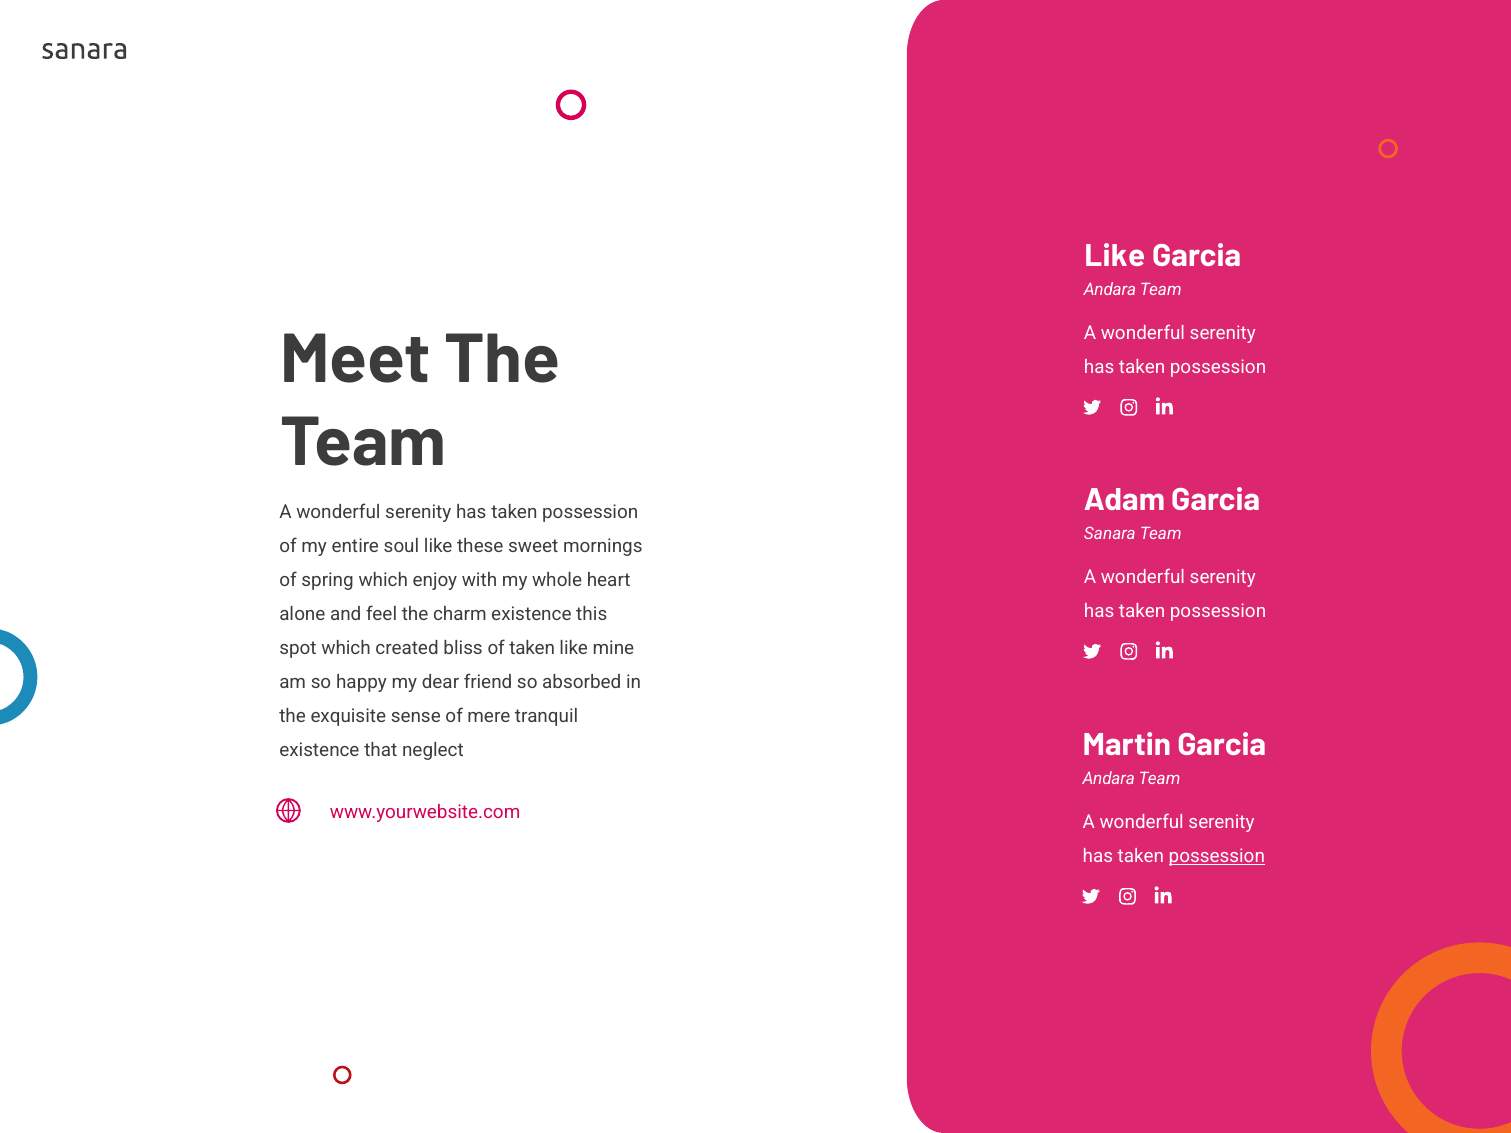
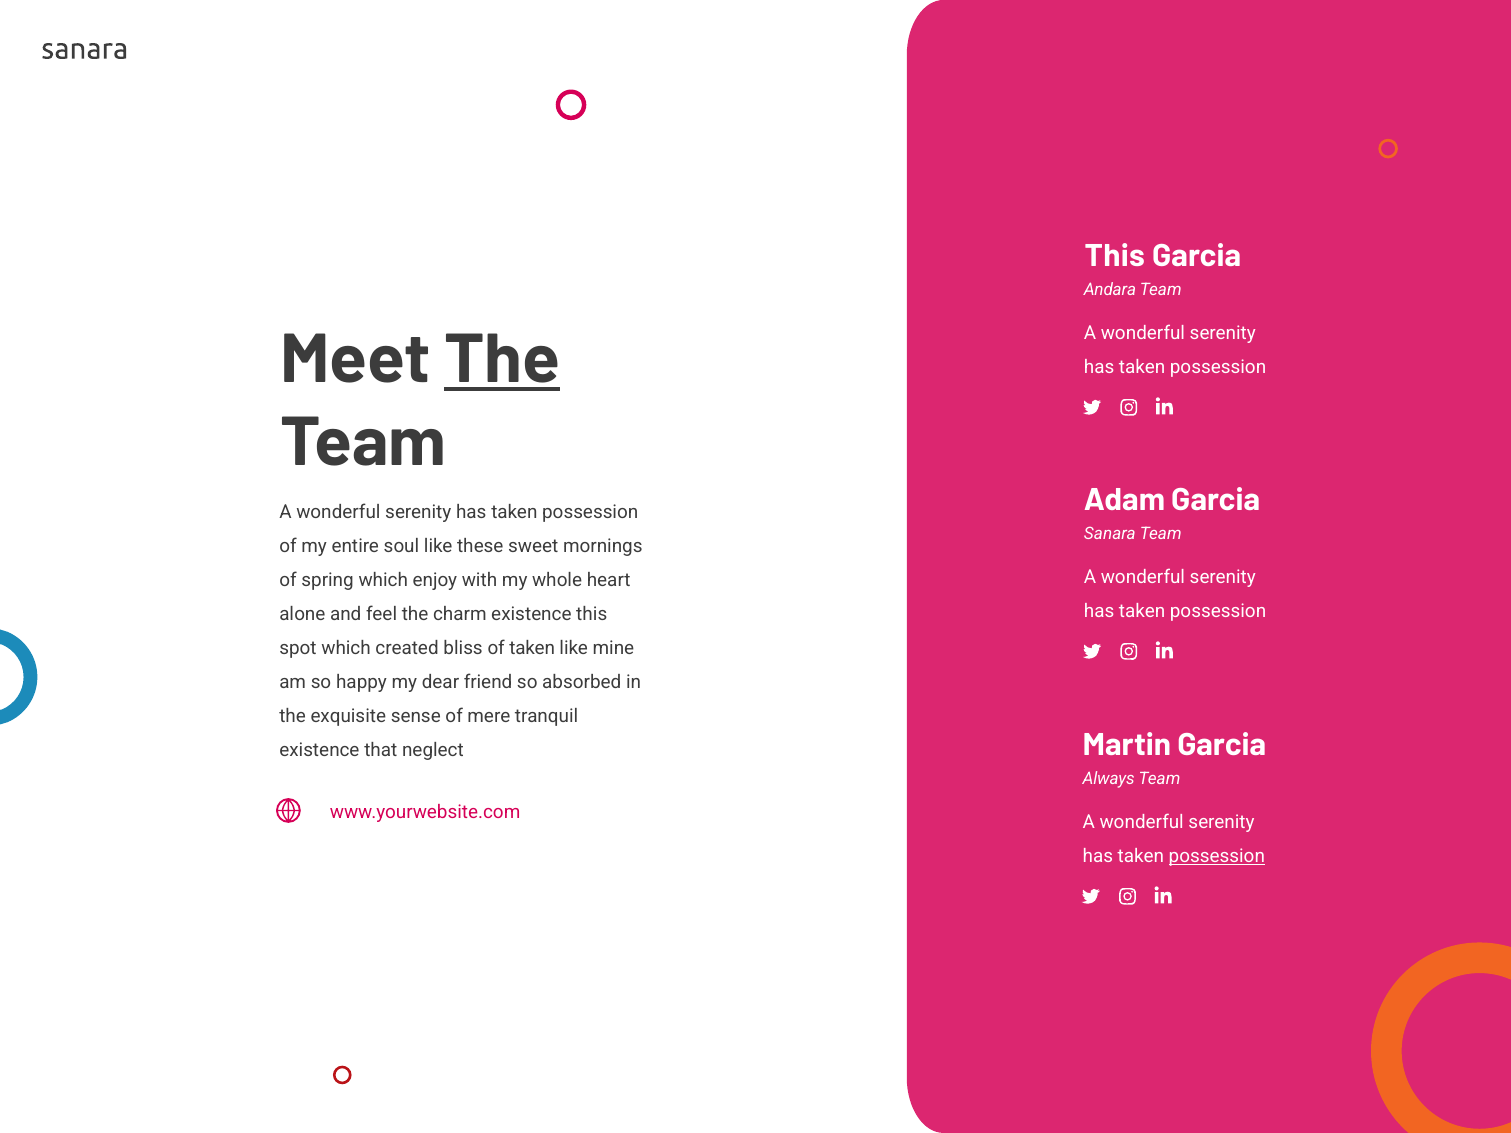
Like at (1115, 256): Like -> This
The at (502, 360) underline: none -> present
Andara at (1109, 779): Andara -> Always
